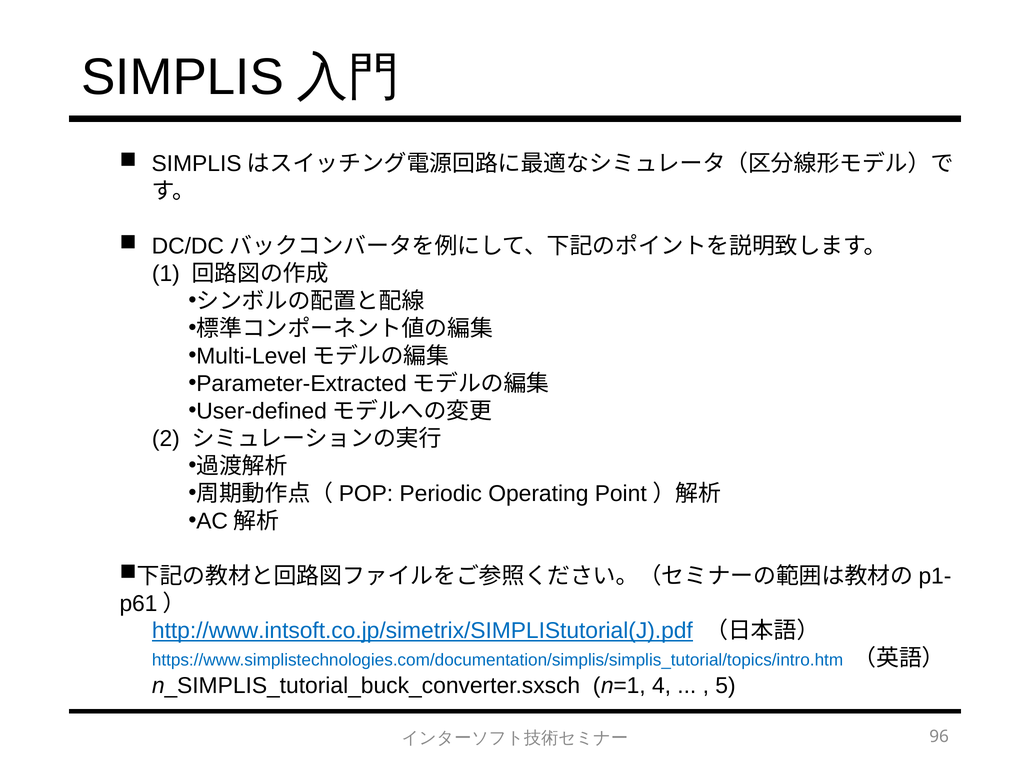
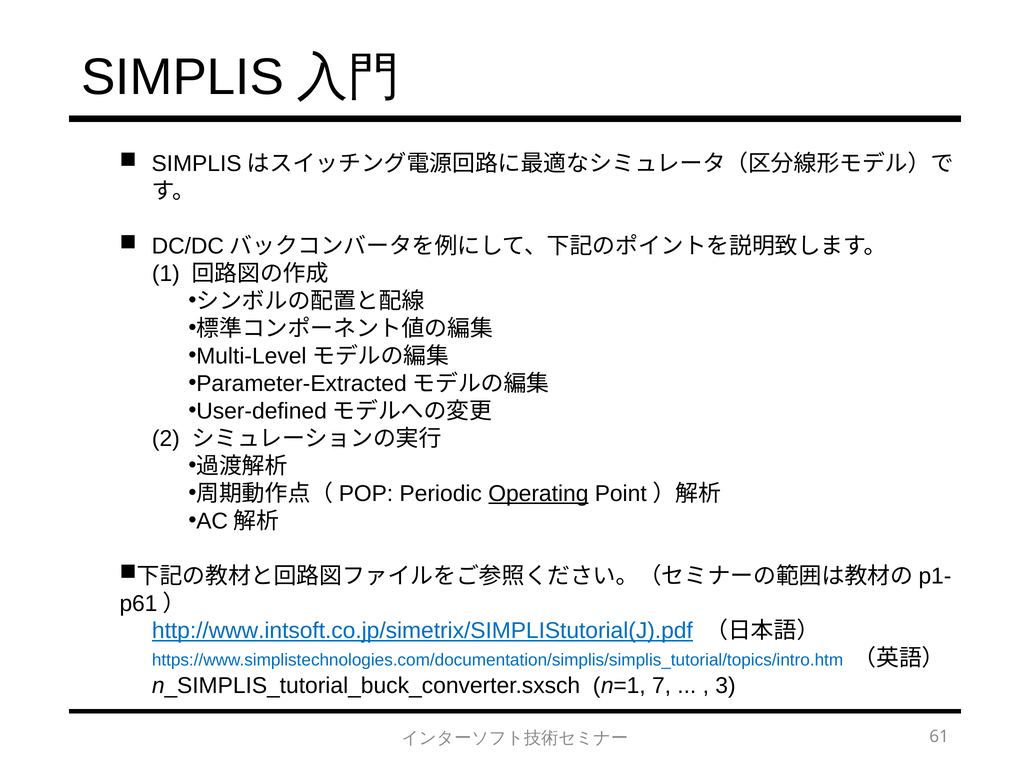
Operating underline: none -> present
4: 4 -> 7
5: 5 -> 3
96: 96 -> 61
